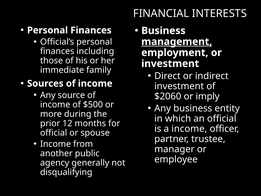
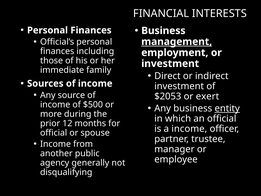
$2060: $2060 -> $2053
imply: imply -> exert
entity underline: none -> present
